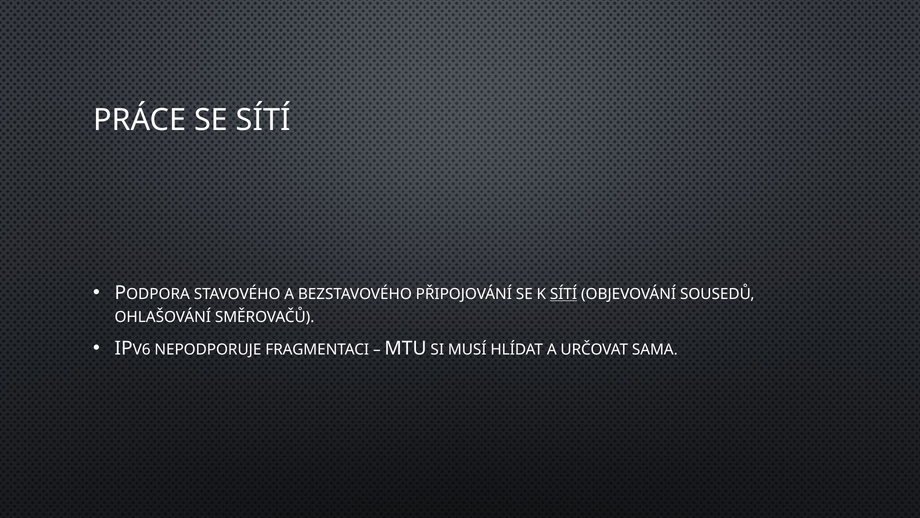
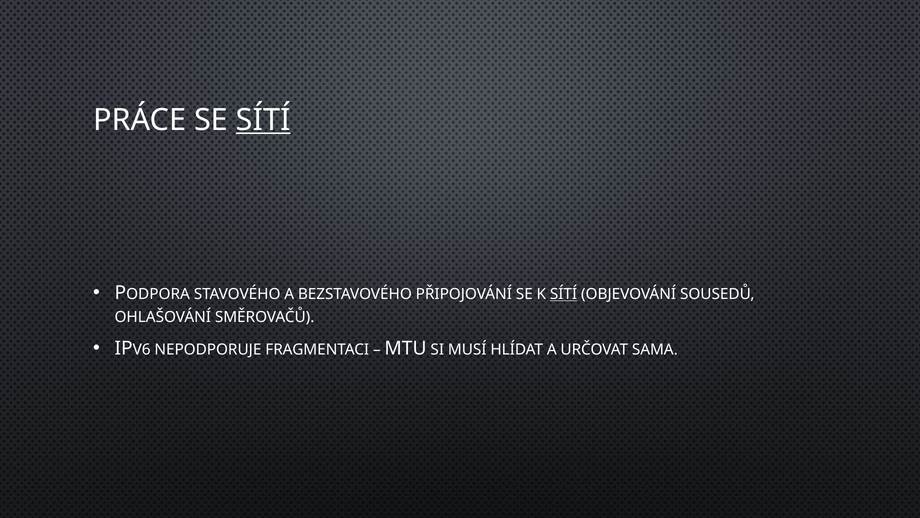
SÍTÍ at (263, 120) underline: none -> present
